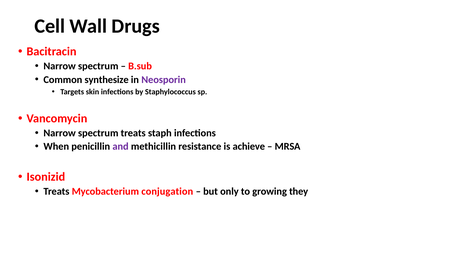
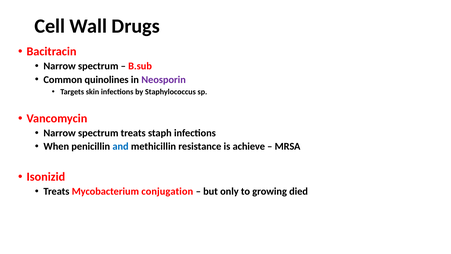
synthesize: synthesize -> quinolines
and colour: purple -> blue
they: they -> died
